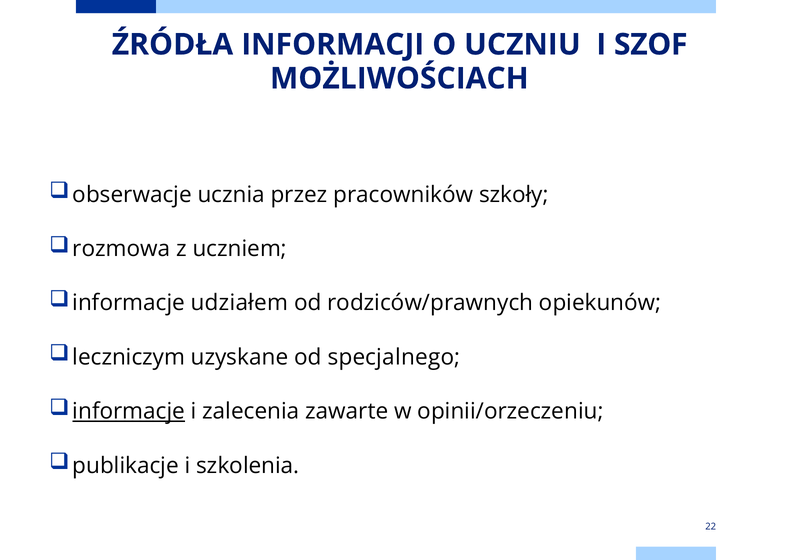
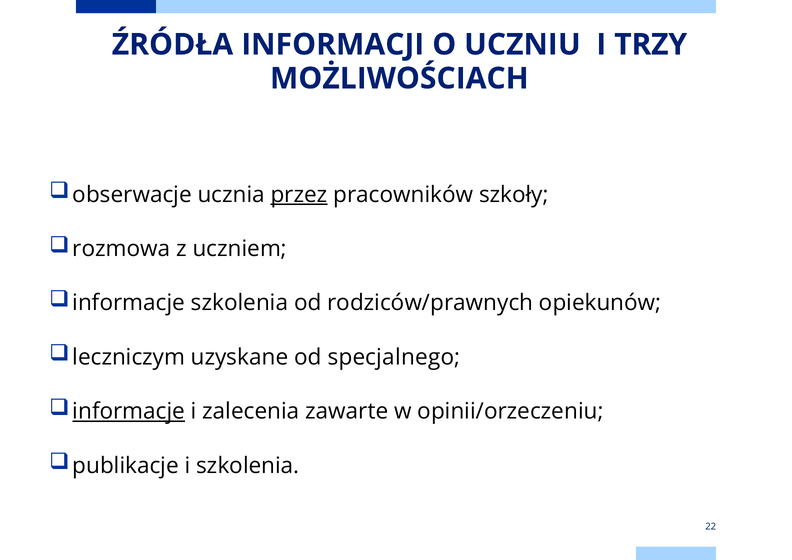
SZOF: SZOF -> TRZY
przez underline: none -> present
informacje udziałem: udziałem -> szkolenia
